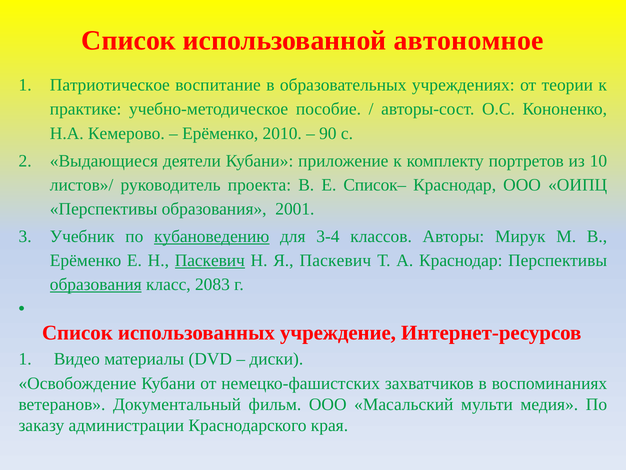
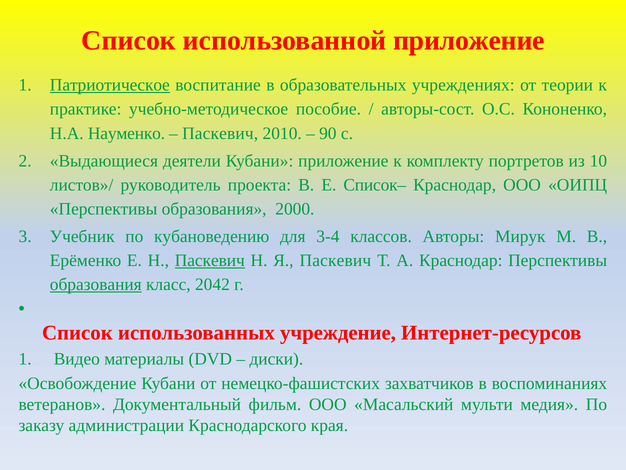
использованной автономное: автономное -> приложение
Патриотическое underline: none -> present
Кемерово: Кемерово -> Науменко
Ерёменко at (220, 133): Ерёменко -> Паскевич
2001: 2001 -> 2000
кубановедению underline: present -> none
2083: 2083 -> 2042
